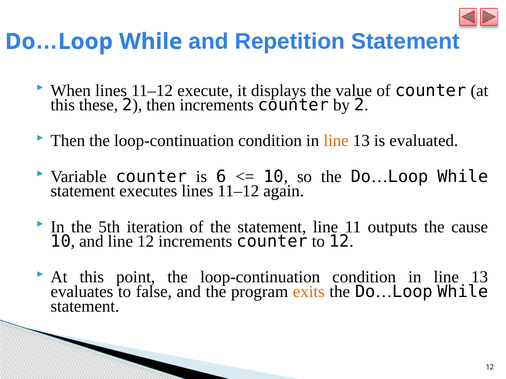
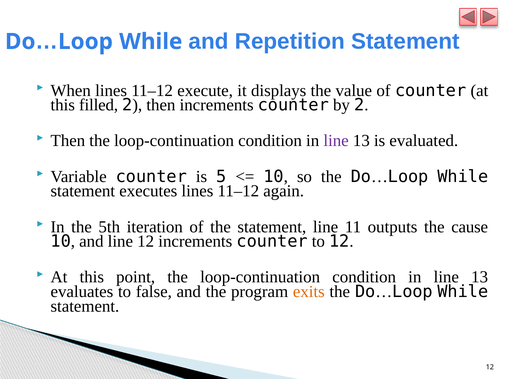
these: these -> filled
line at (336, 141) colour: orange -> purple
6: 6 -> 5
